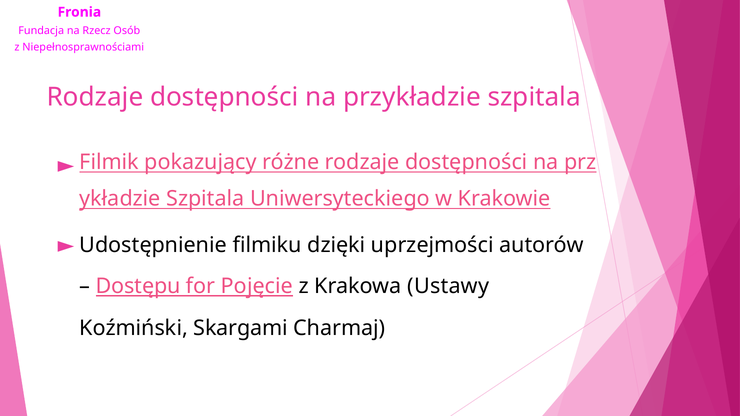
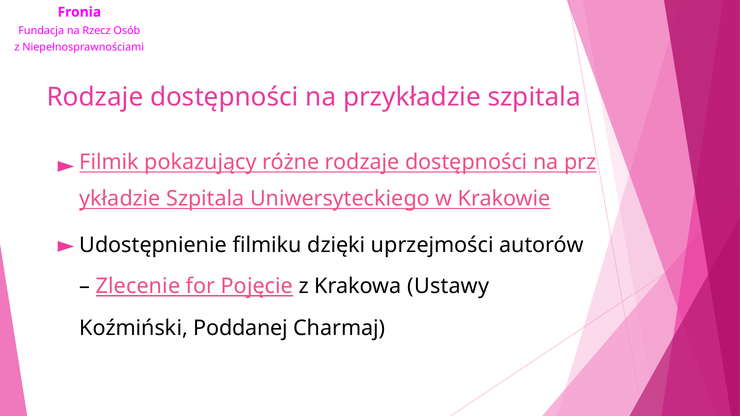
Dostępu: Dostępu -> Zlecenie
Skargami: Skargami -> Poddanej
